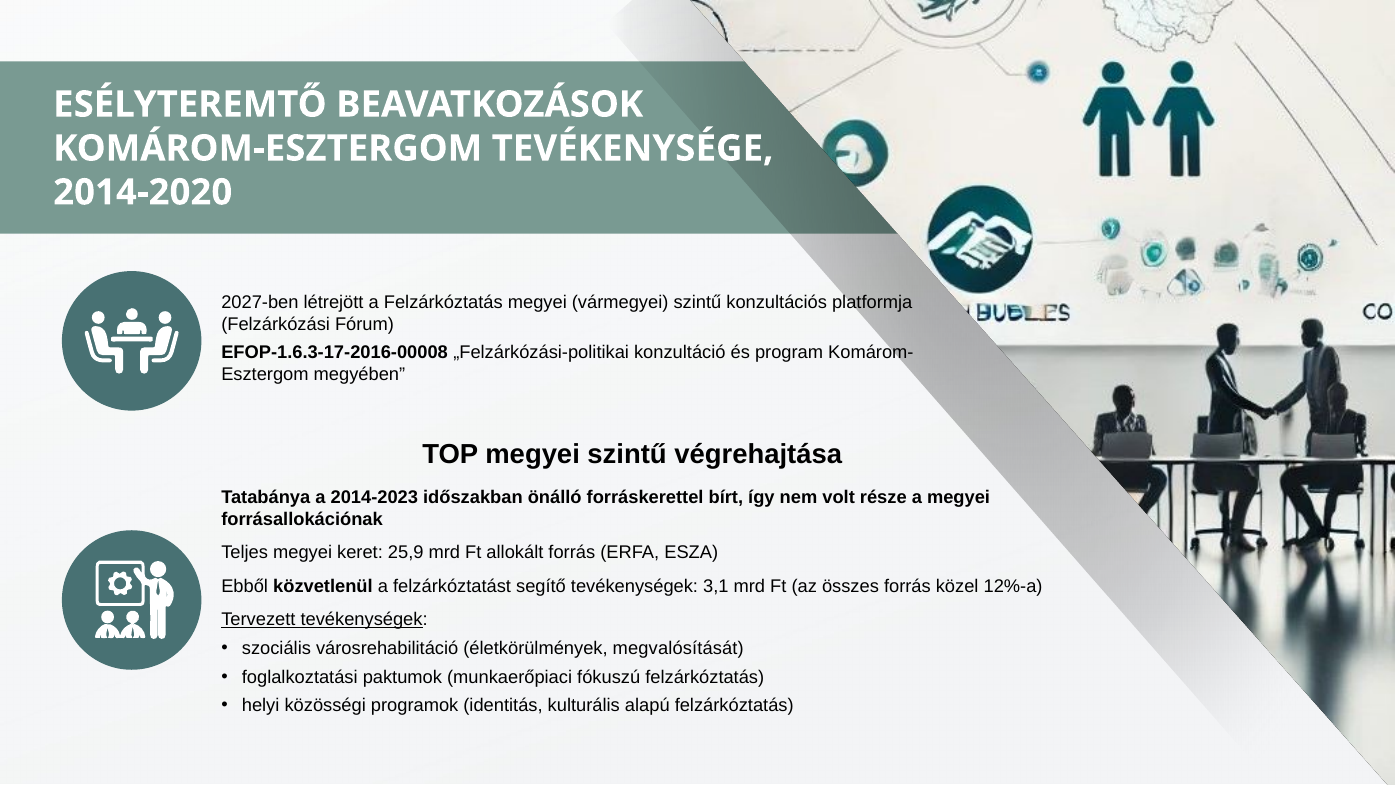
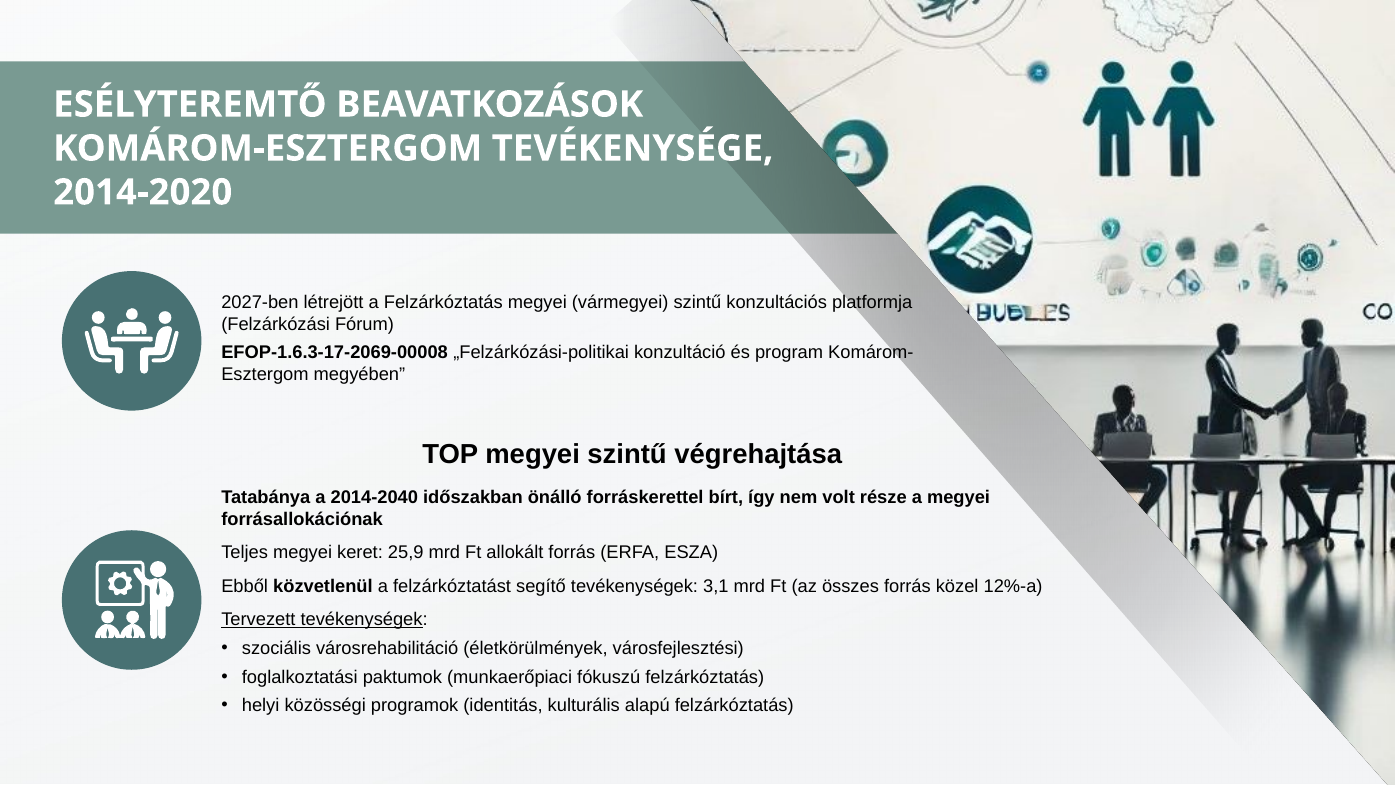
EFOP-1.6.3-17-2016-00008: EFOP-1.6.3-17-2016-00008 -> EFOP-1.6.3-17-2069-00008
2014-2023: 2014-2023 -> 2014-2040
megvalósítását: megvalósítását -> városfejlesztési
